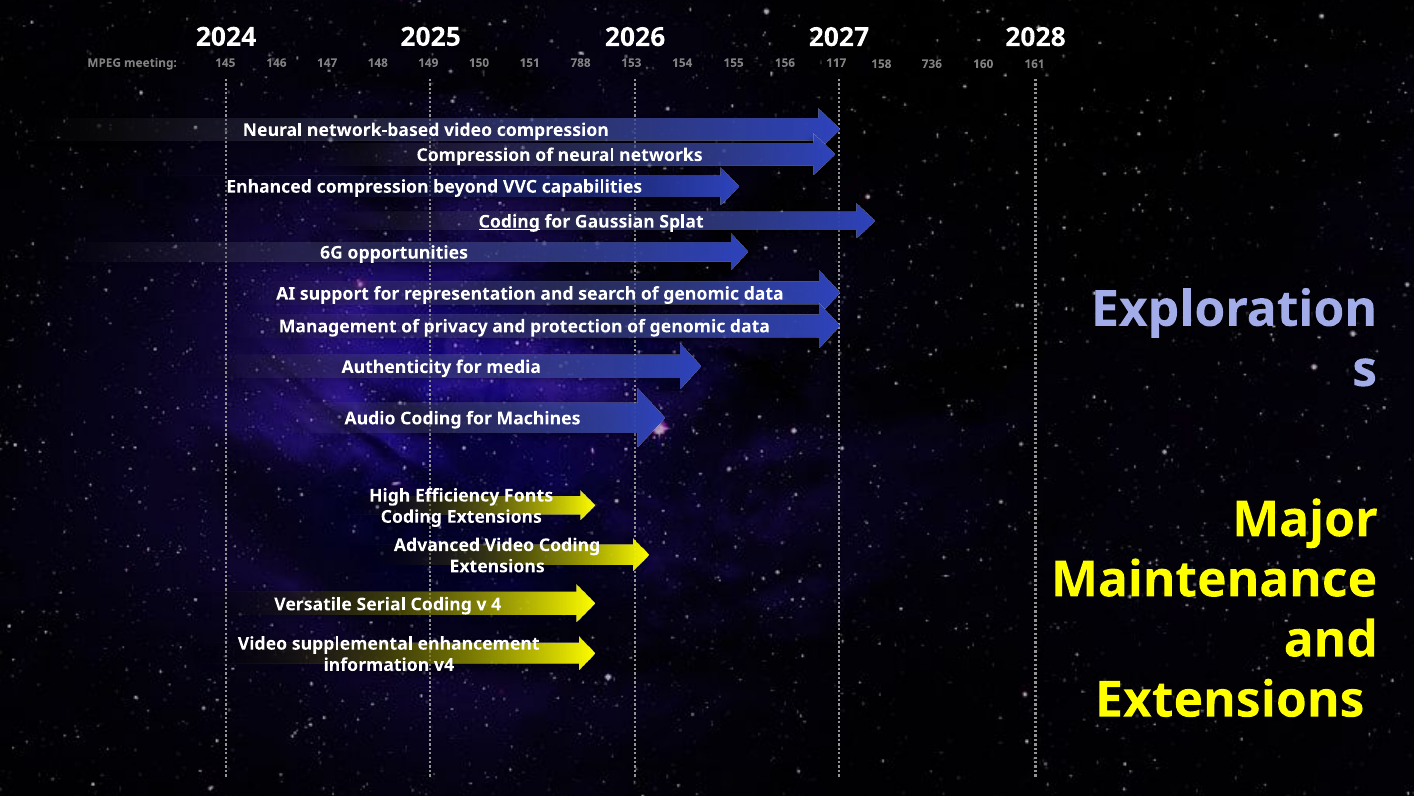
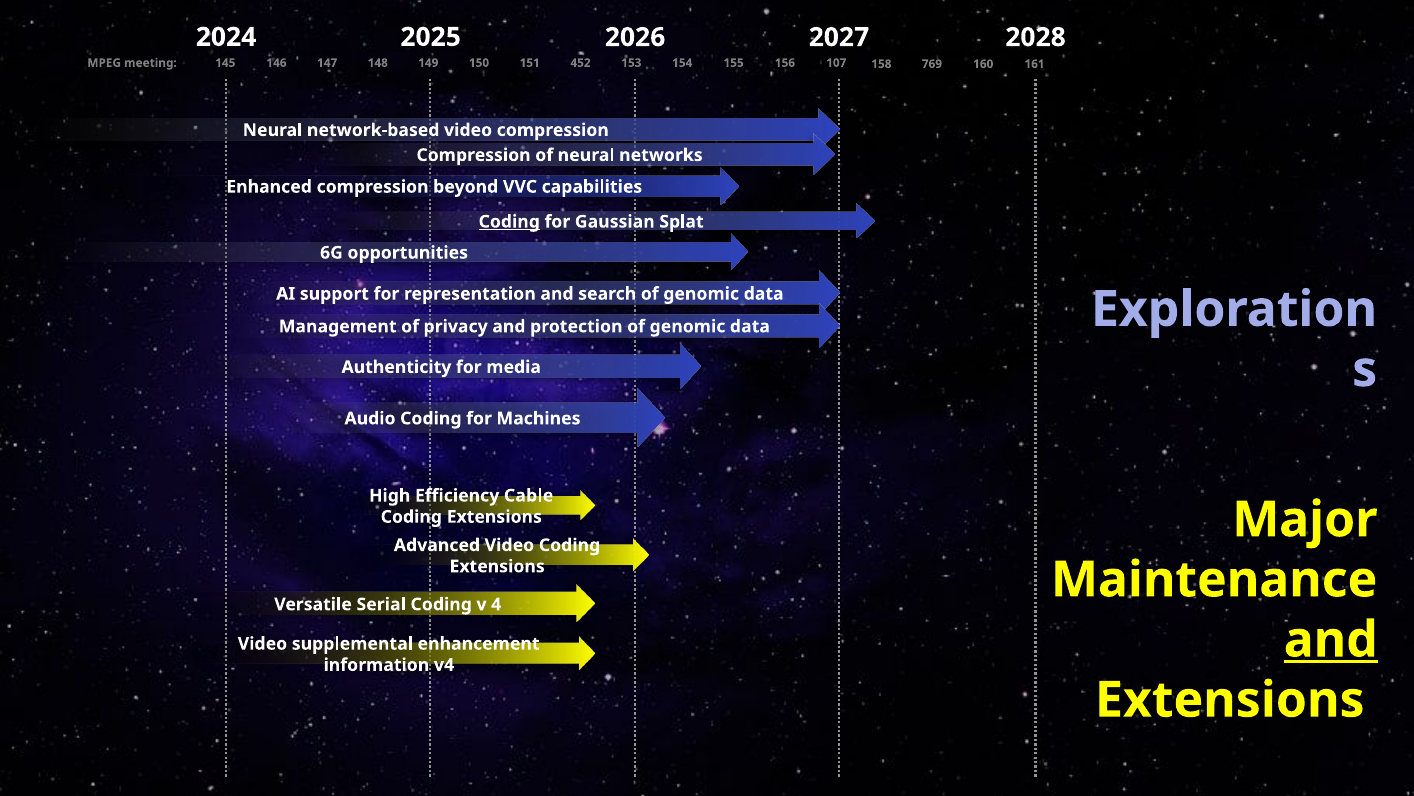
788: 788 -> 452
117: 117 -> 107
736: 736 -> 769
Fonts: Fonts -> Cable
and at (1331, 640) underline: none -> present
